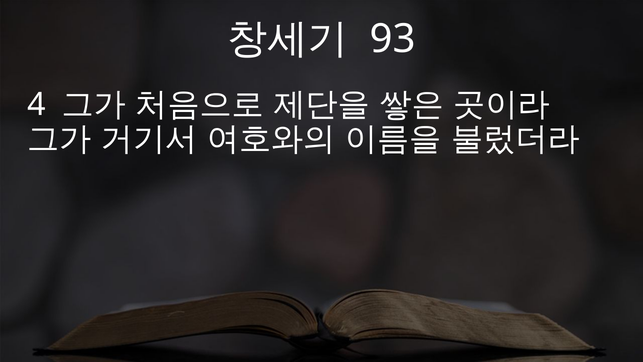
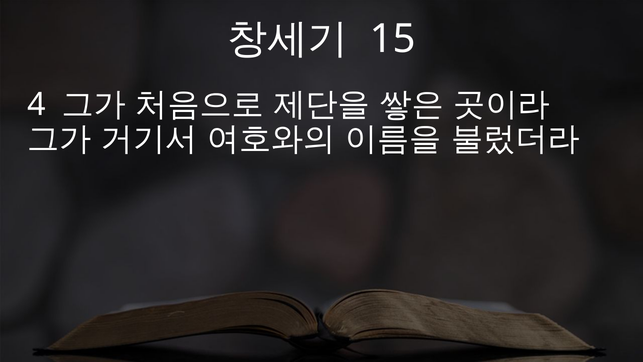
93: 93 -> 15
